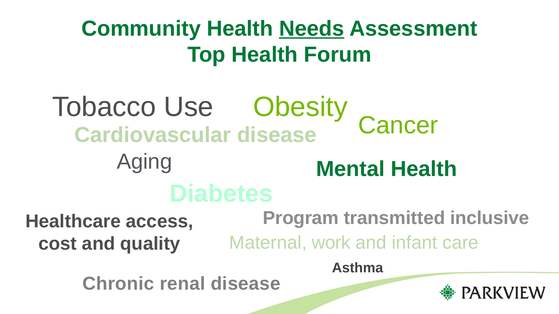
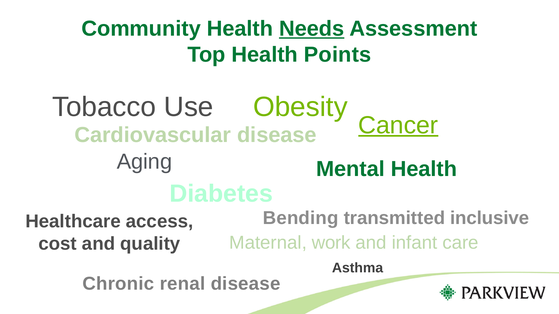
Forum: Forum -> Points
Cancer underline: none -> present
Program: Program -> Bending
